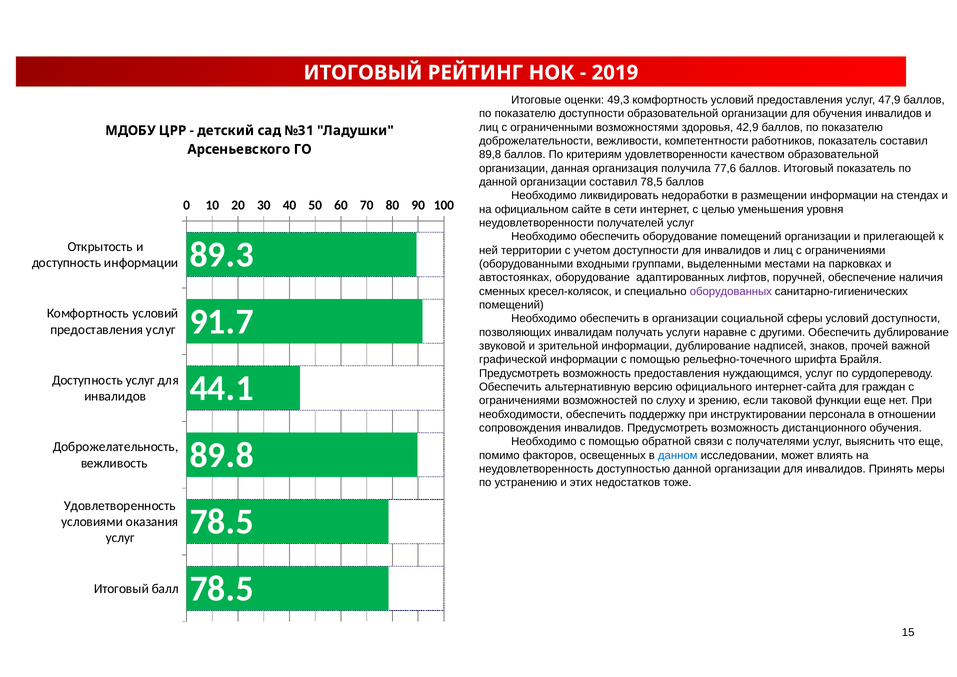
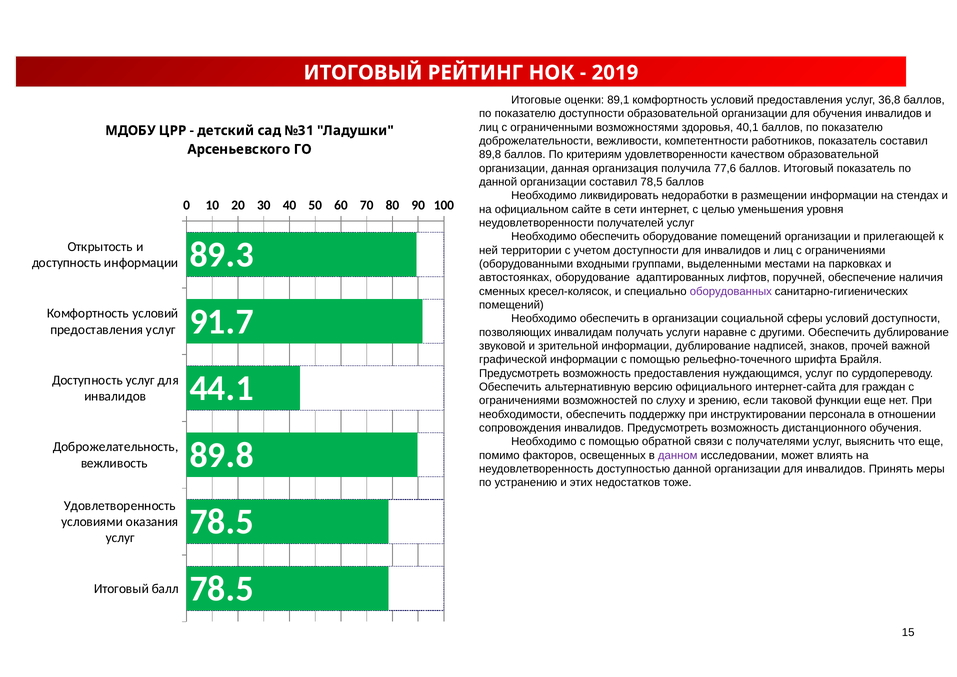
49,3: 49,3 -> 89,1
47,9: 47,9 -> 36,8
42,9: 42,9 -> 40,1
данном colour: blue -> purple
